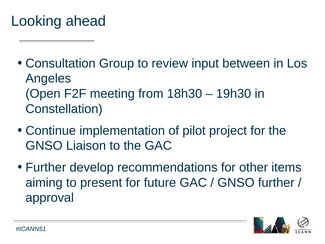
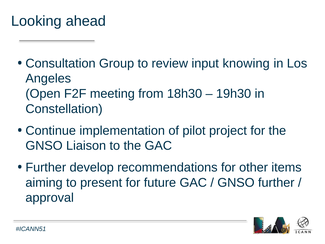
between: between -> knowing
